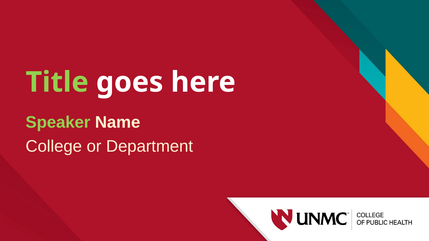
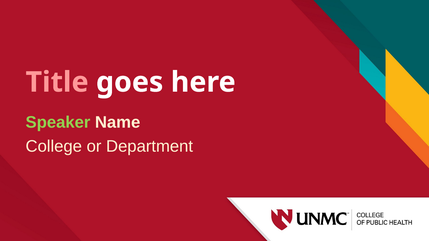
Title colour: light green -> pink
